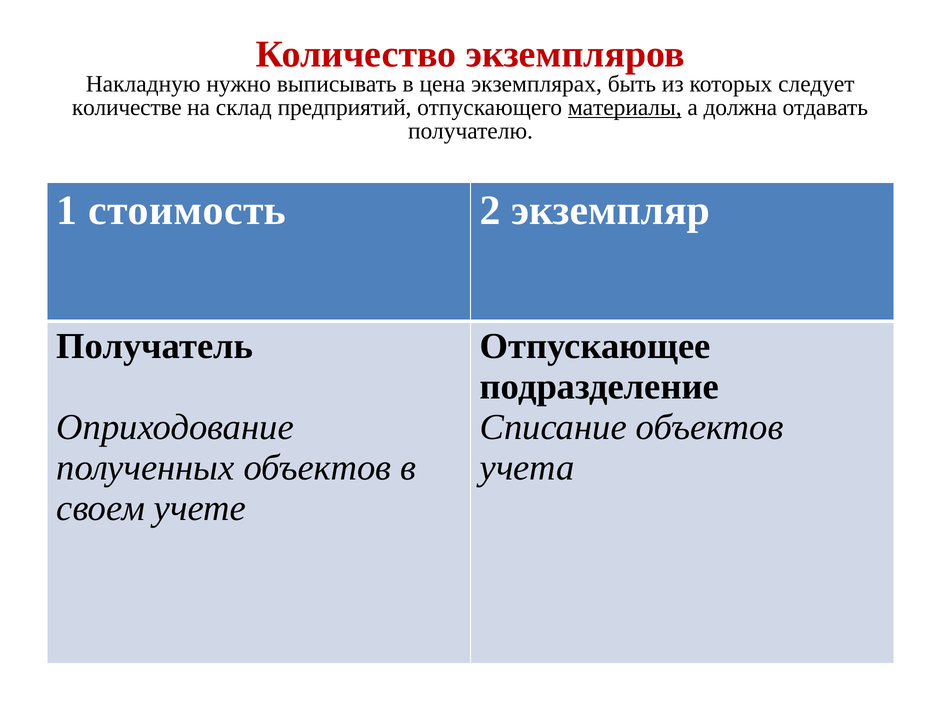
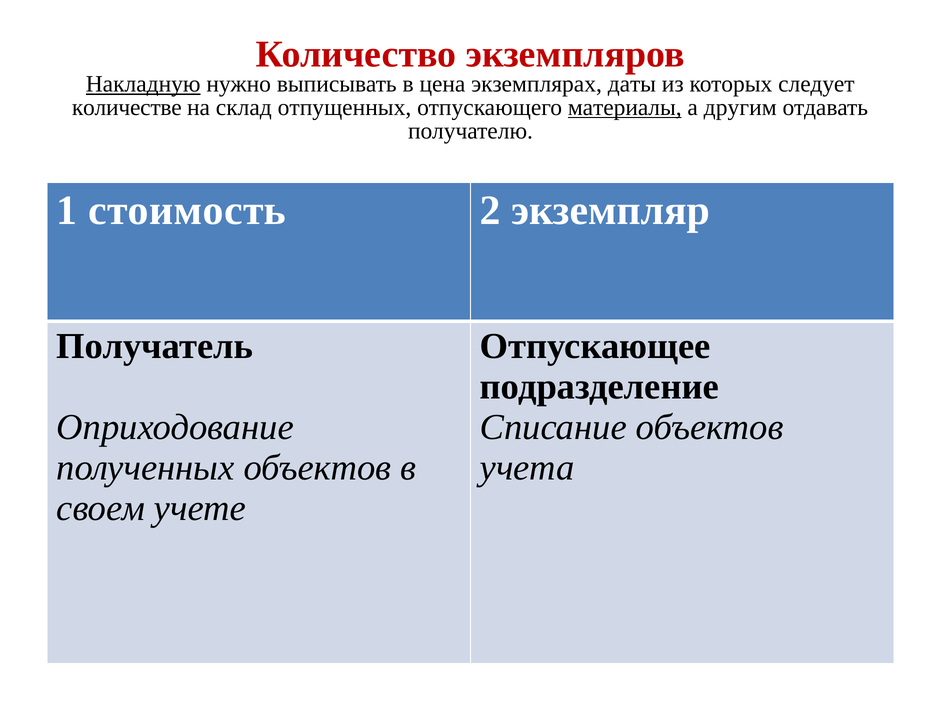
Накладную underline: none -> present
быть: быть -> даты
предприятий: предприятий -> отпущенных
должна: должна -> другим
